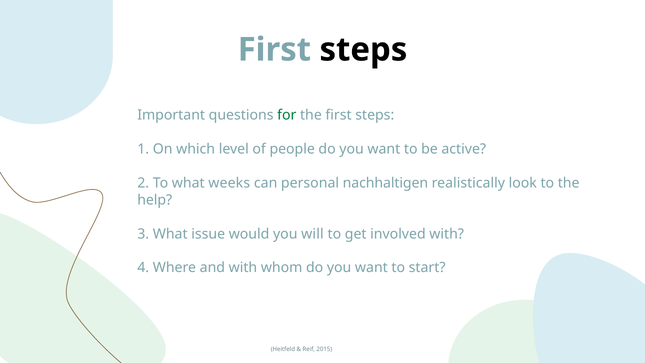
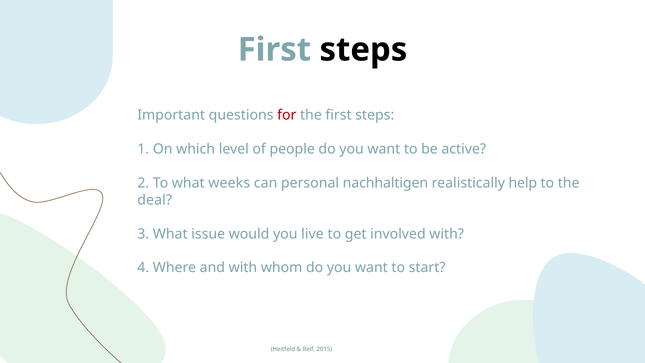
for colour: green -> red
look: look -> help
help: help -> deal
will: will -> live
